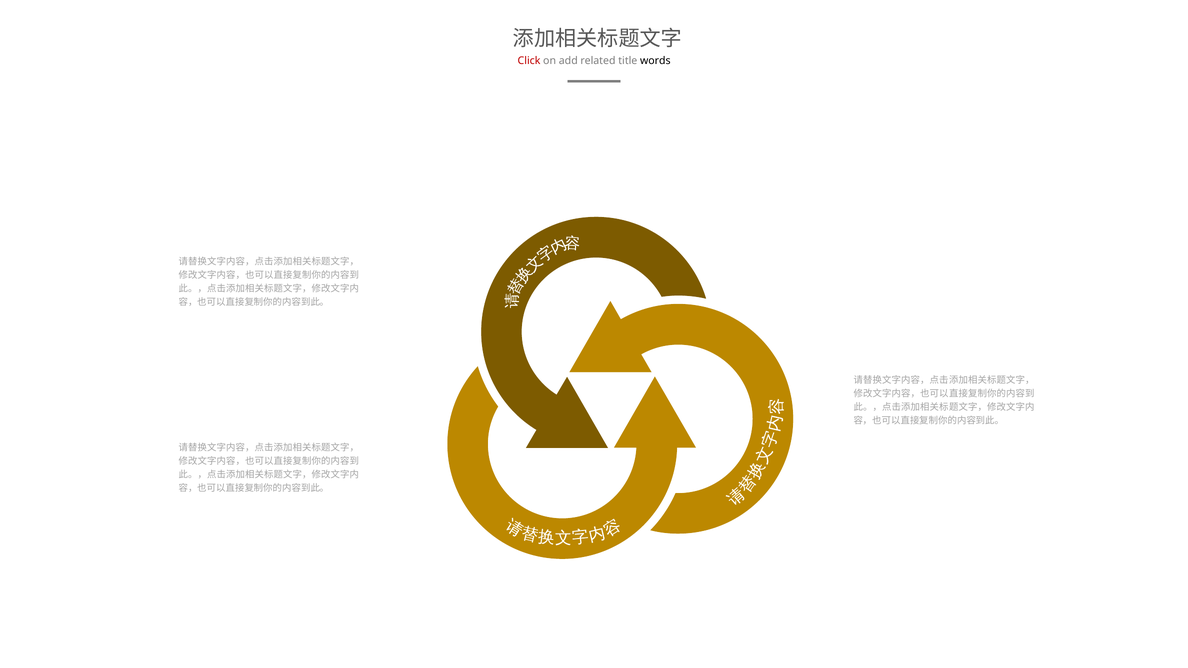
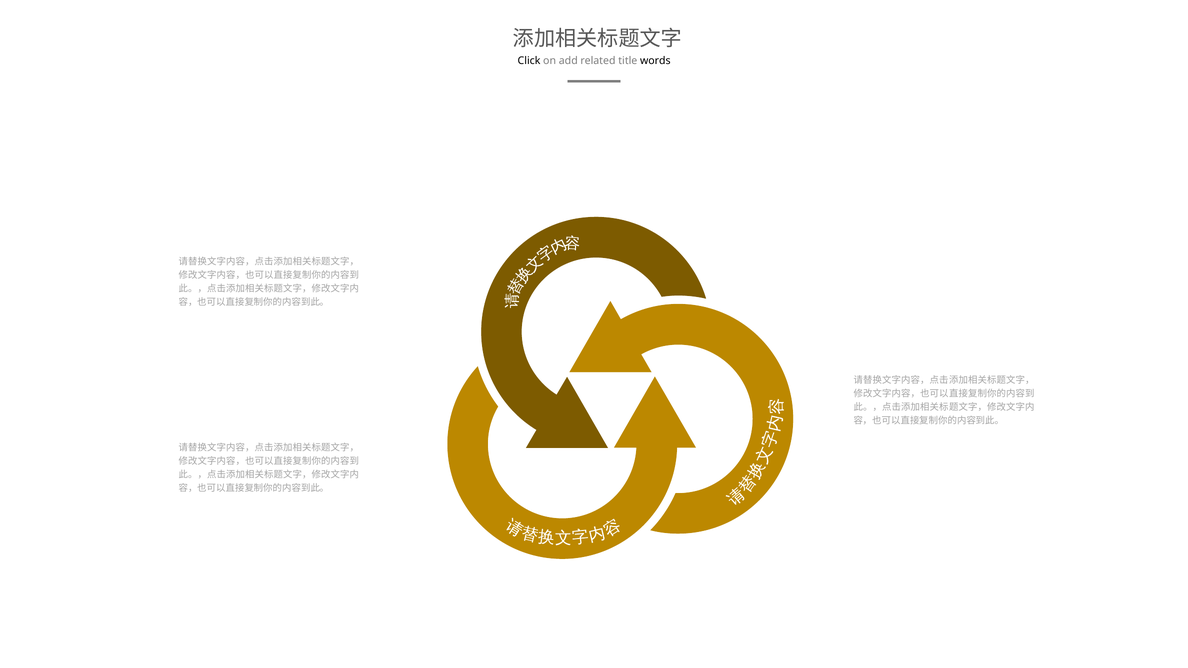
Click colour: red -> black
